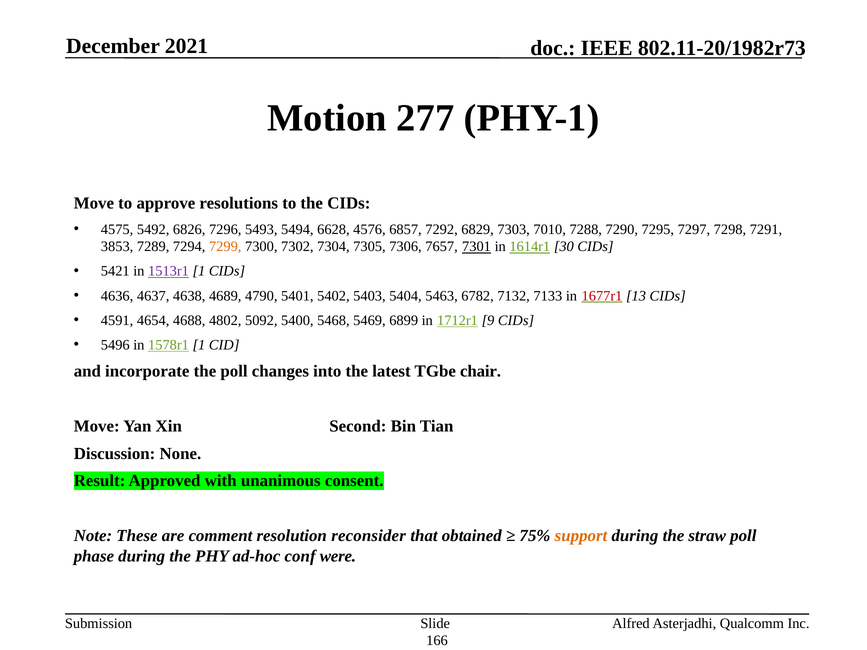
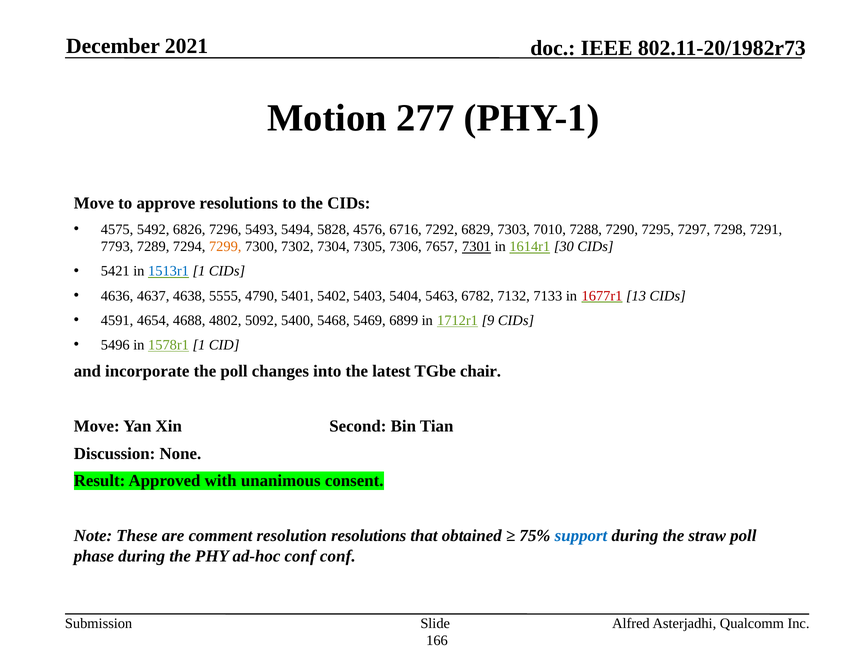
6628: 6628 -> 5828
6857: 6857 -> 6716
3853: 3853 -> 7793
1513r1 colour: purple -> blue
4689: 4689 -> 5555
resolution reconsider: reconsider -> resolutions
support colour: orange -> blue
conf were: were -> conf
